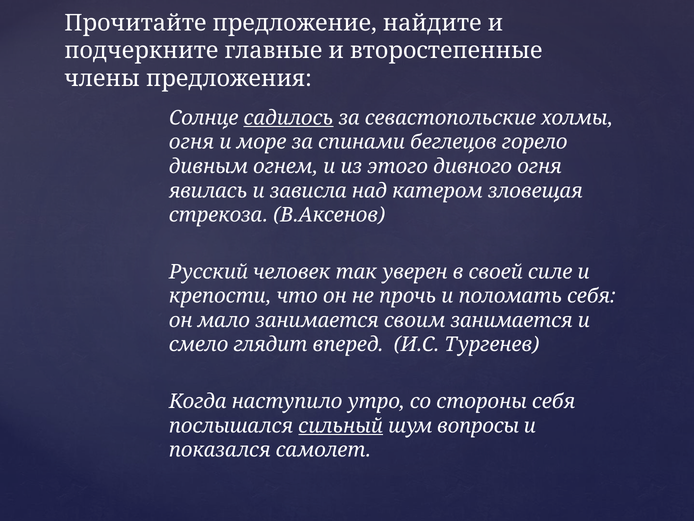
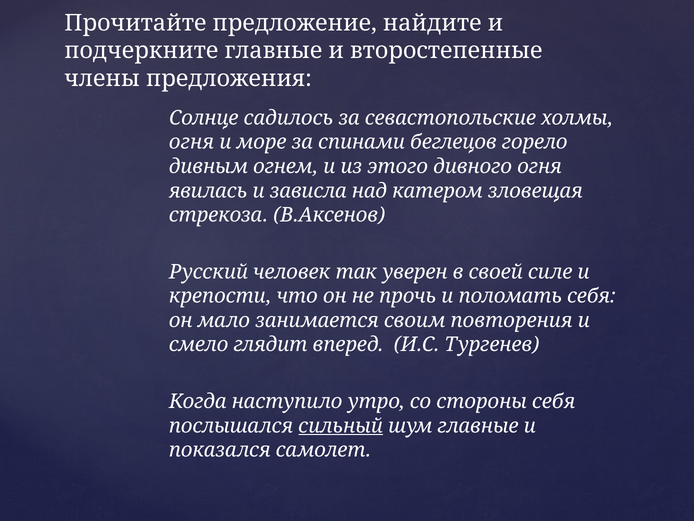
садилось underline: present -> none
своим занимается: занимается -> повторения
шум вопросы: вопросы -> главные
